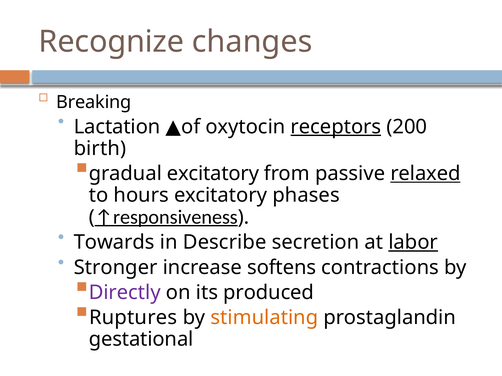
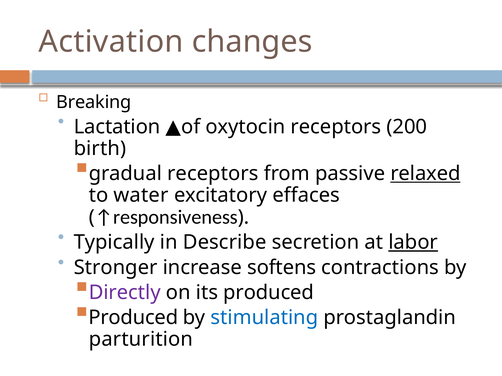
Recognize: Recognize -> Activation
receptors at (336, 127) underline: present -> none
gradual excitatory: excitatory -> receptors
hours: hours -> water
phases: phases -> effaces
↑responsiveness underline: present -> none
Towards: Towards -> Typically
Ruptures at (133, 318): Ruptures -> Produced
stimulating colour: orange -> blue
gestational: gestational -> parturition
